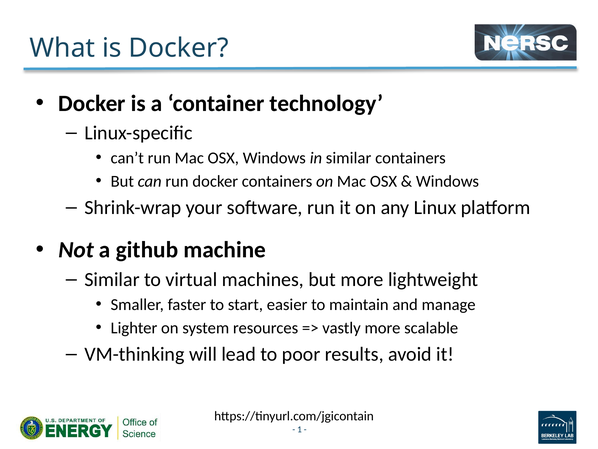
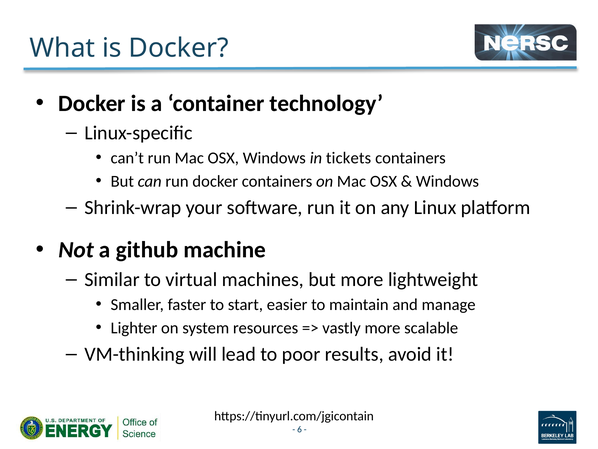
in similar: similar -> tickets
1: 1 -> 6
